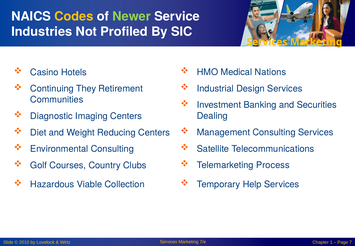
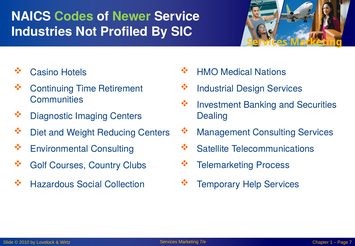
Codes colour: yellow -> light green
They: They -> Time
Viable: Viable -> Social
